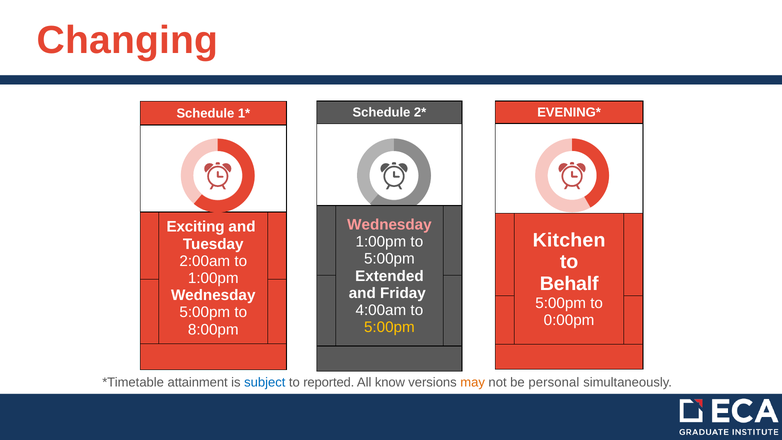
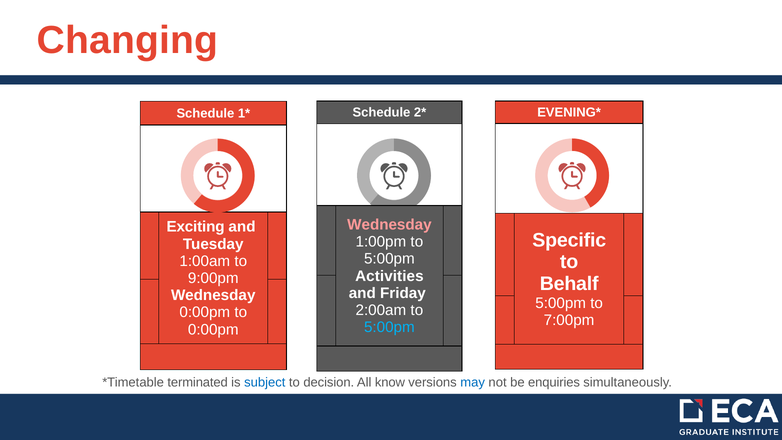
Kitchen: Kitchen -> Specific
2:00am: 2:00am -> 1:00am
Extended: Extended -> Activities
1:00pm at (213, 278): 1:00pm -> 9:00pm
4:00am: 4:00am -> 2:00am
5:00pm at (205, 312): 5:00pm -> 0:00pm
0:00pm: 0:00pm -> 7:00pm
5:00pm at (389, 327) colour: yellow -> light blue
8:00pm at (213, 329): 8:00pm -> 0:00pm
attainment: attainment -> terminated
reported: reported -> decision
may colour: orange -> blue
personal: personal -> enquiries
